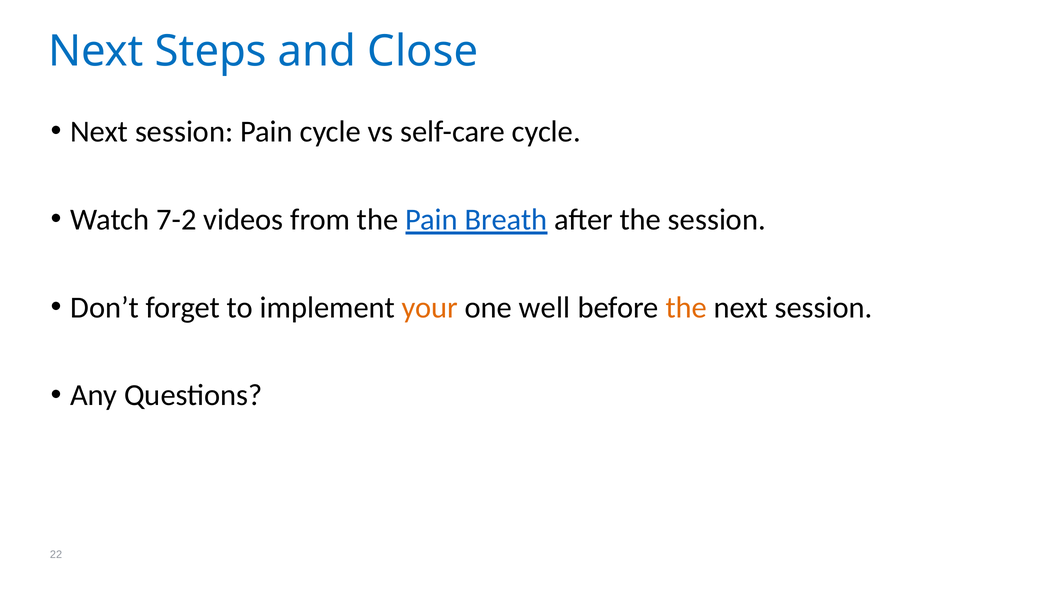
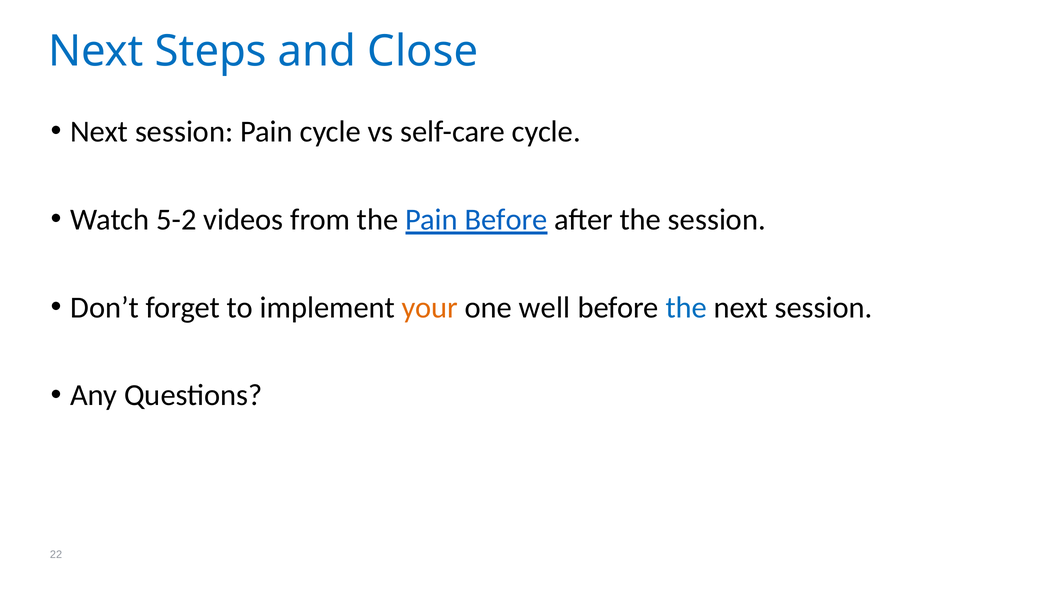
7-2: 7-2 -> 5-2
Pain Breath: Breath -> Before
the at (686, 308) colour: orange -> blue
